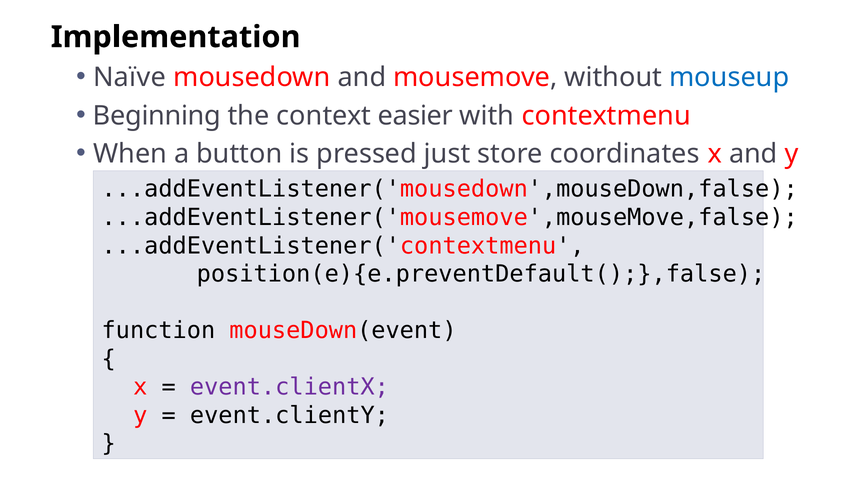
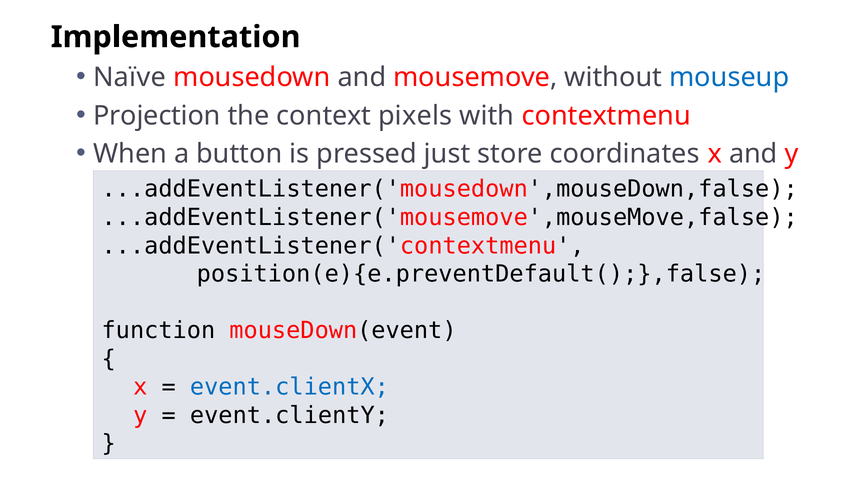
Beginning: Beginning -> Projection
easier: easier -> pixels
event.clientX colour: purple -> blue
